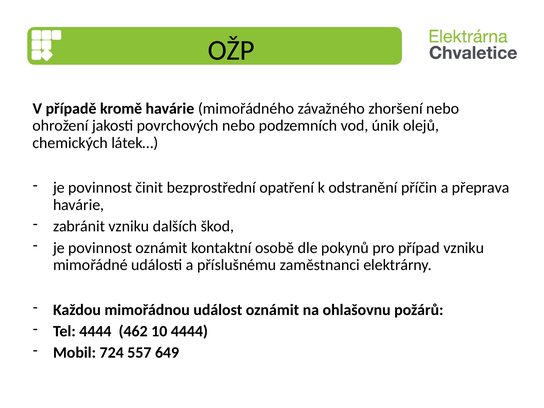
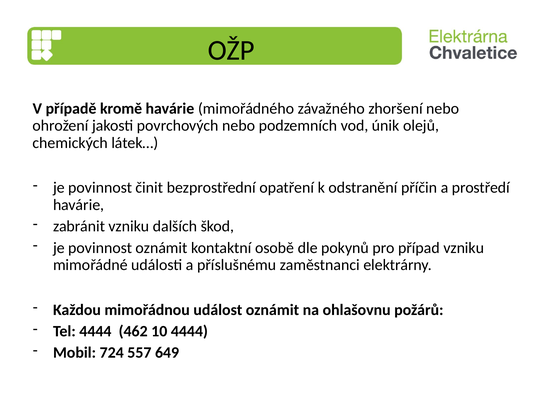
přeprava: přeprava -> prostředí
